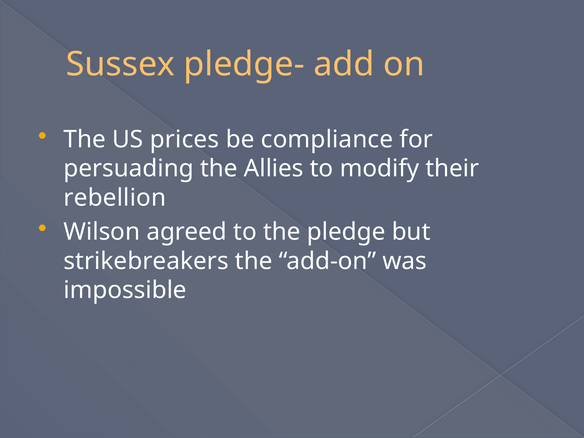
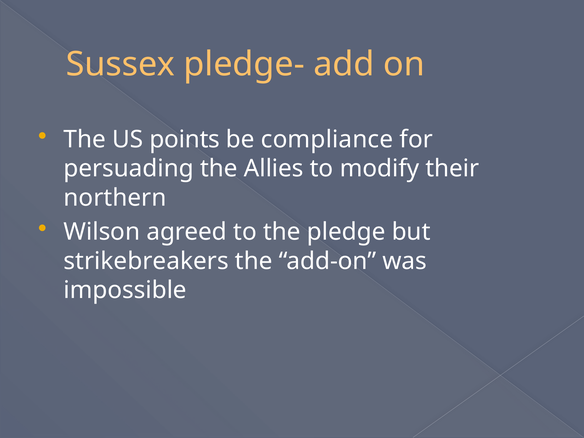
prices: prices -> points
rebellion: rebellion -> northern
